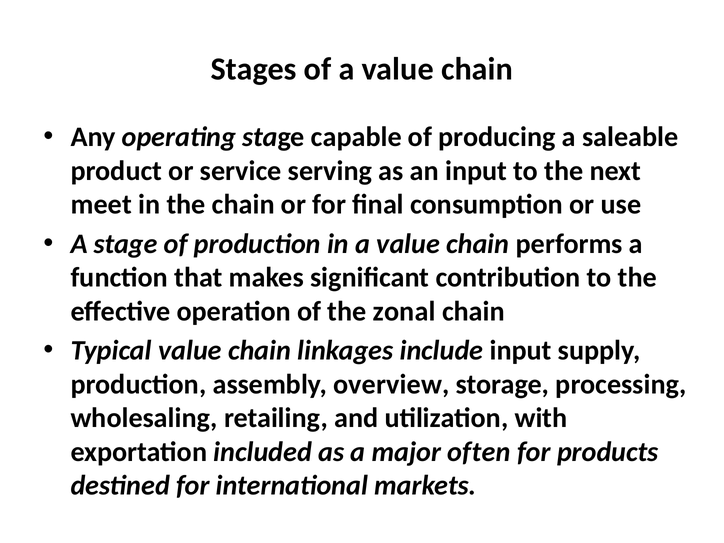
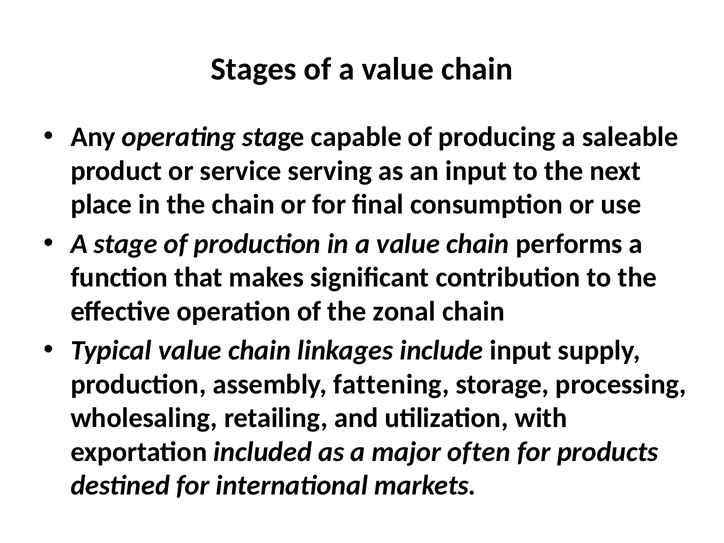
meet: meet -> place
overview: overview -> fattening
